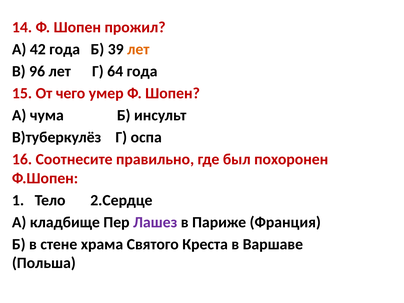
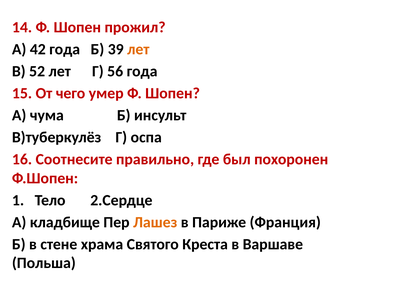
96: 96 -> 52
64: 64 -> 56
Лашез colour: purple -> orange
